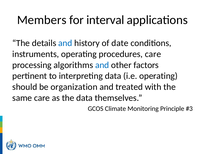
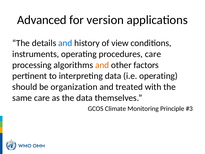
Members: Members -> Advanced
interval: interval -> version
date: date -> view
and at (102, 65) colour: blue -> orange
